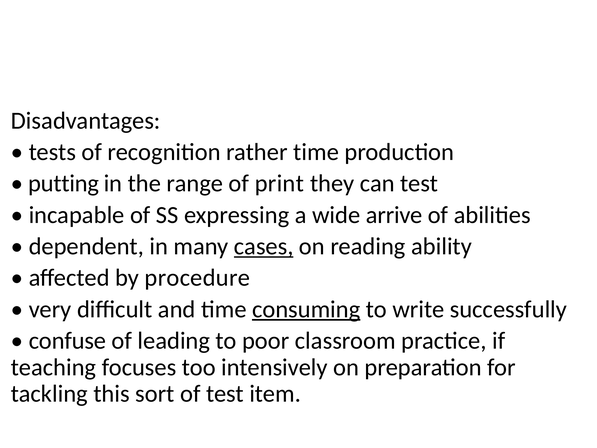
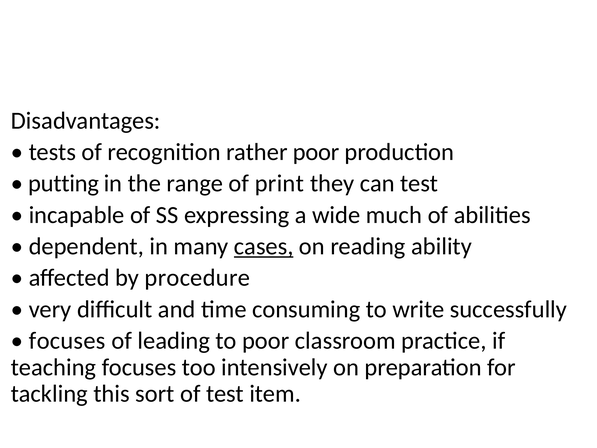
rather time: time -> poor
arrive: arrive -> much
consuming underline: present -> none
confuse at (67, 341): confuse -> focuses
